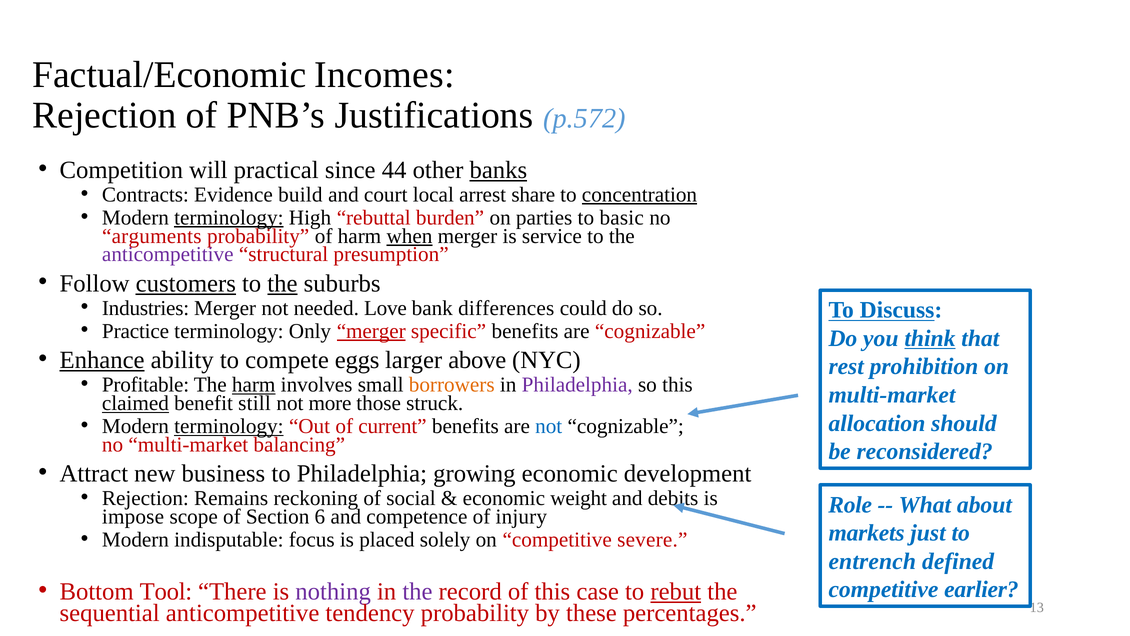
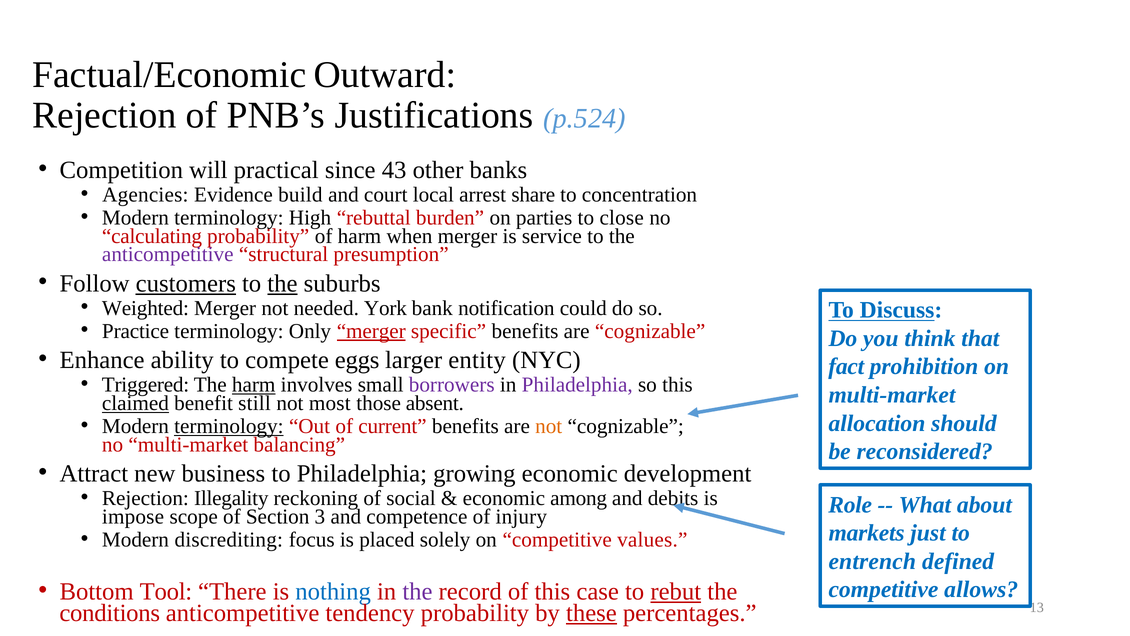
Incomes: Incomes -> Outward
p.572: p.572 -> p.524
44: 44 -> 43
banks underline: present -> none
Contracts: Contracts -> Agencies
concentration underline: present -> none
terminology at (229, 218) underline: present -> none
basic: basic -> close
arguments: arguments -> calculating
when underline: present -> none
Industries: Industries -> Weighted
Love: Love -> York
differences: differences -> notification
think underline: present -> none
Enhance underline: present -> none
above: above -> entity
rest: rest -> fact
Profitable: Profitable -> Triggered
borrowers colour: orange -> purple
more: more -> most
struck: struck -> absent
not at (549, 426) colour: blue -> orange
Remains: Remains -> Illegality
weight: weight -> among
6: 6 -> 3
indisputable: indisputable -> discrediting
severe: severe -> values
nothing colour: purple -> blue
earlier: earlier -> allows
sequential: sequential -> conditions
these underline: none -> present
